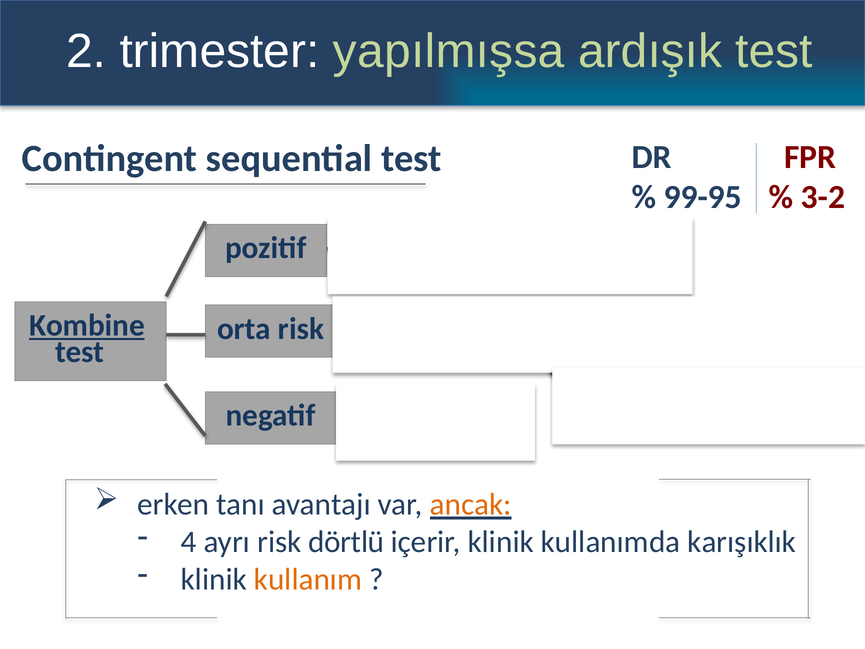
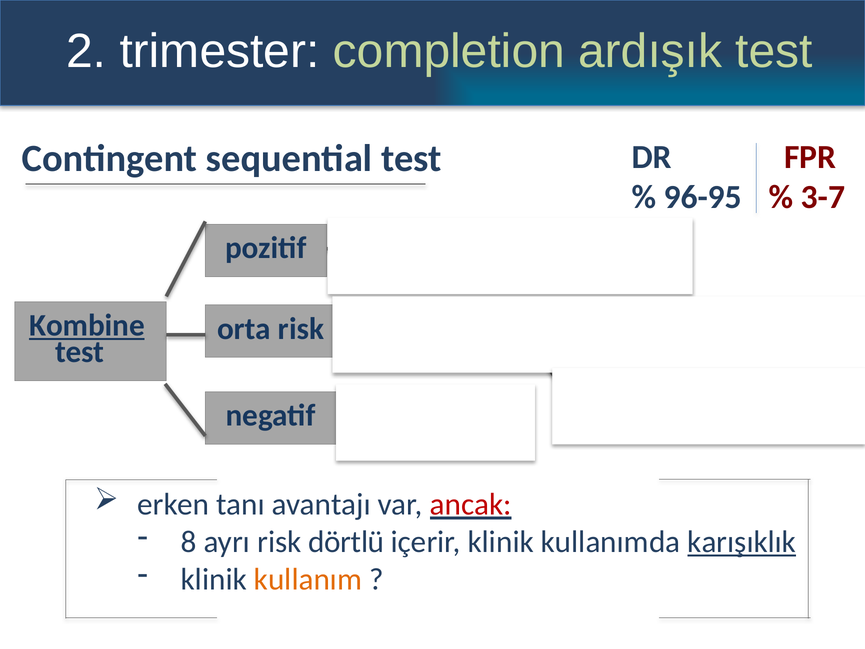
yapılmışsa: yapılmışsa -> completion
99-95: 99-95 -> 96-95
3-2: 3-2 -> 3-7
ancak colour: orange -> red
4: 4 -> 8
karışıklık underline: none -> present
